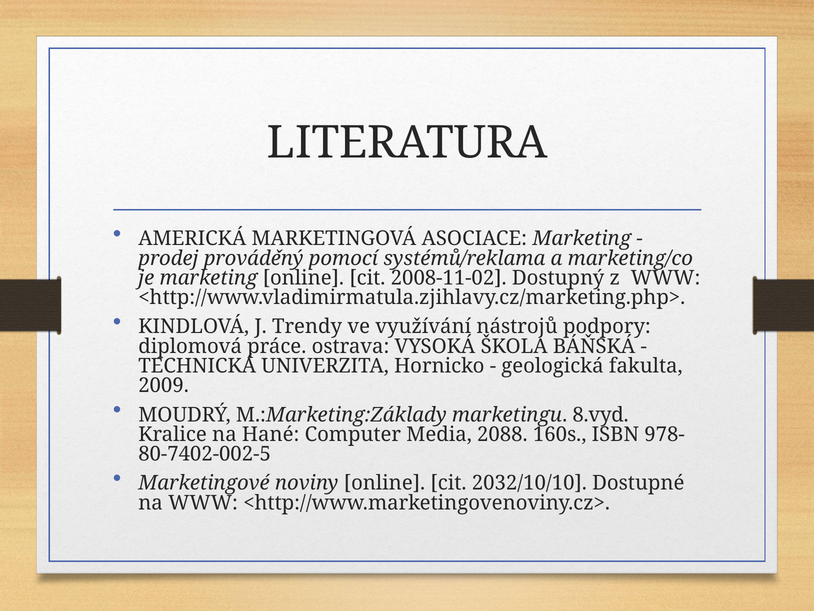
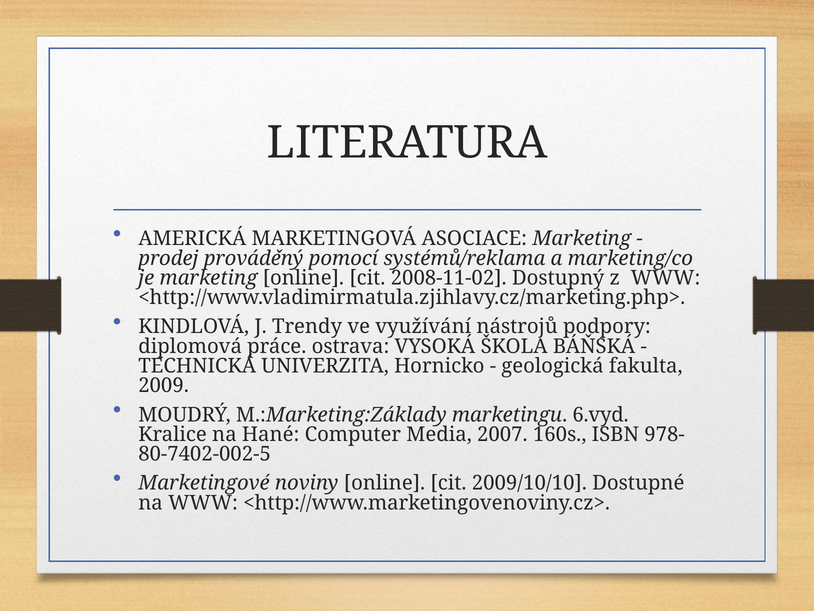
8.vyd: 8.vyd -> 6.vyd
2088: 2088 -> 2007
2032/10/10: 2032/10/10 -> 2009/10/10
